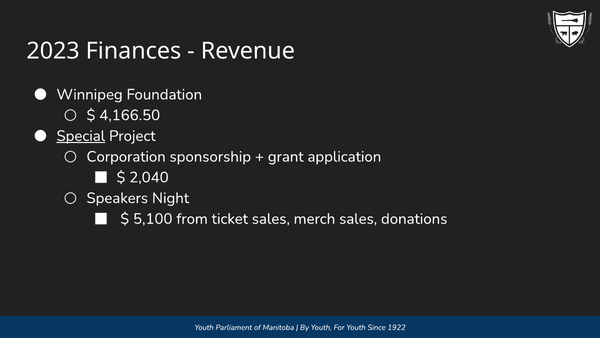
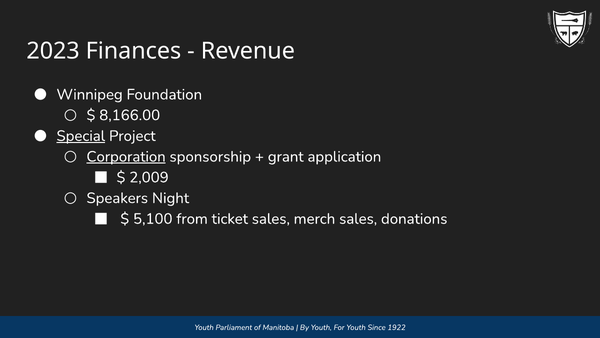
4,166.50: 4,166.50 -> 8,166.00
Corporation underline: none -> present
2,040: 2,040 -> 2,009
